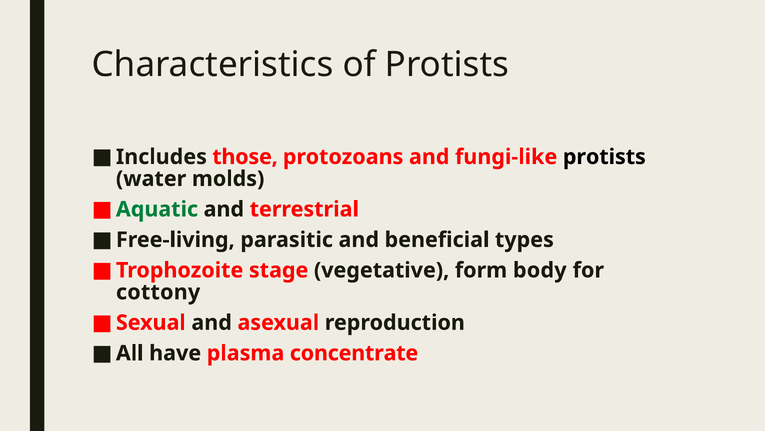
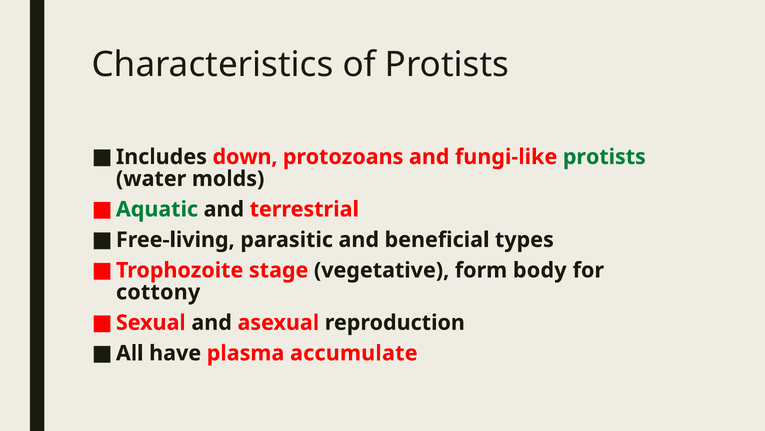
those: those -> down
protists at (604, 157) colour: black -> green
concentrate: concentrate -> accumulate
